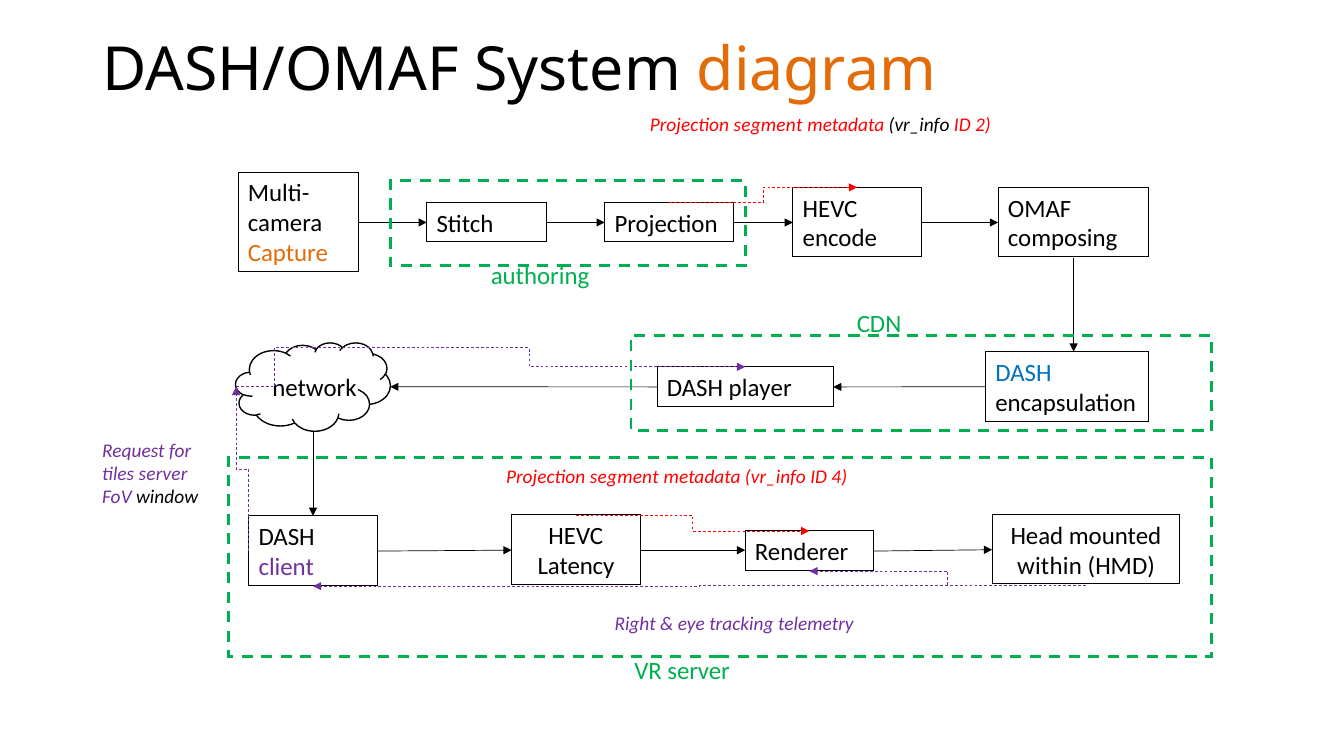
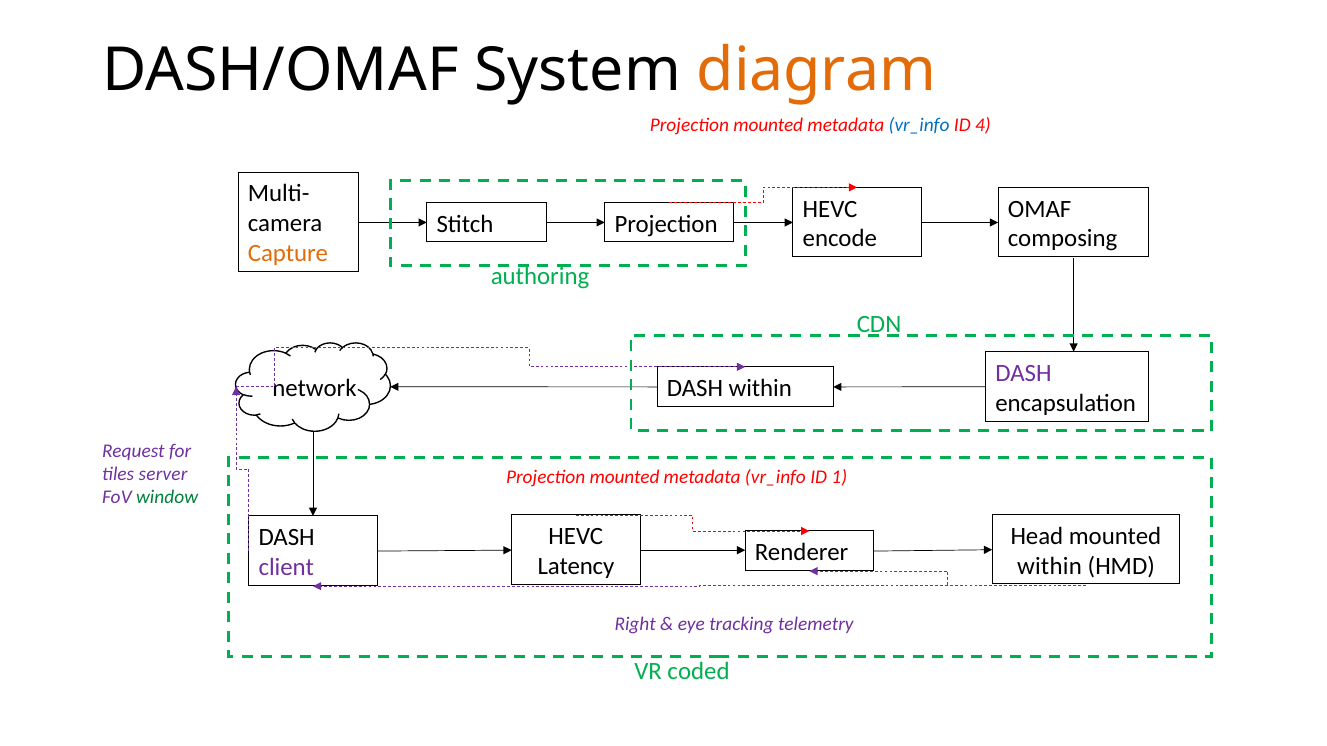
segment at (768, 125): segment -> mounted
vr_info at (919, 125) colour: black -> blue
2: 2 -> 4
DASH at (1023, 373) colour: blue -> purple
DASH player: player -> within
segment at (624, 478): segment -> mounted
4: 4 -> 1
window colour: black -> green
VR server: server -> coded
